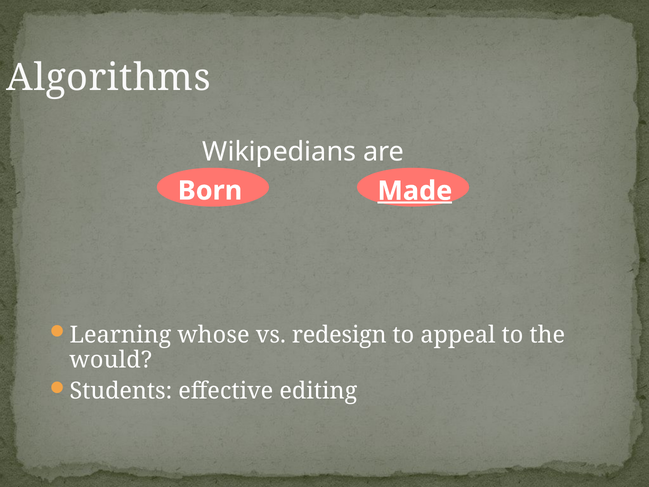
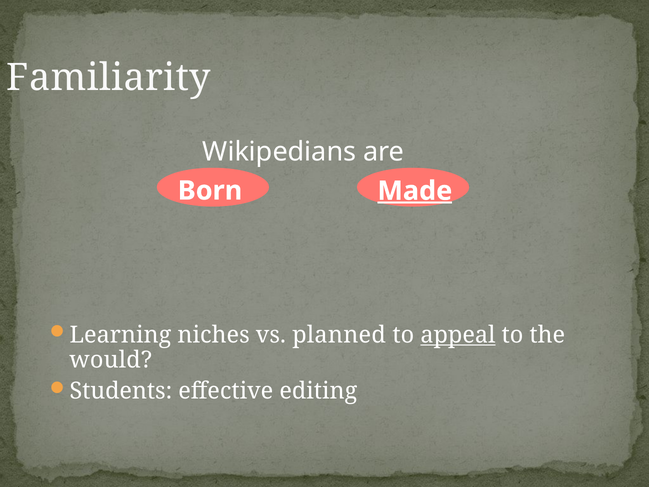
Algorithms: Algorithms -> Familiarity
whose: whose -> niches
redesign: redesign -> planned
appeal underline: none -> present
